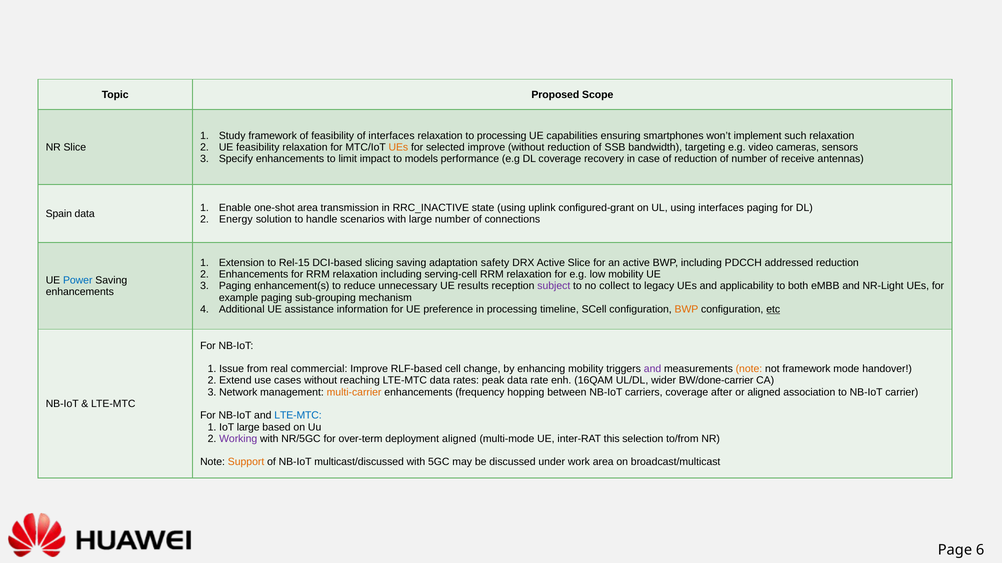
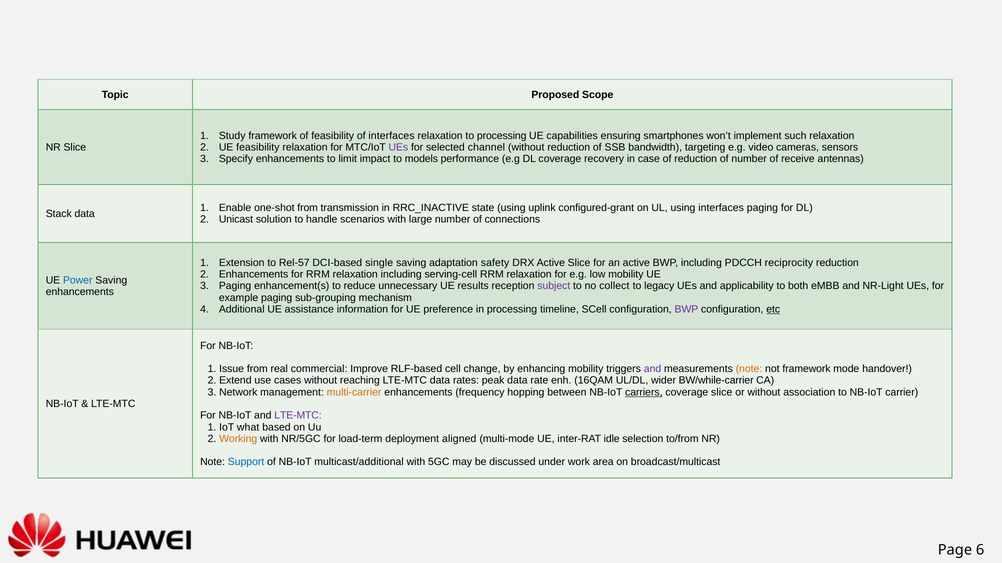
UEs at (398, 147) colour: orange -> purple
selected improve: improve -> channel
one-shot area: area -> from
Spain: Spain -> Stack
Energy: Energy -> Unicast
Rel-15: Rel-15 -> Rel-57
slicing: slicing -> single
addressed: addressed -> reciprocity
BWP at (686, 310) colour: orange -> purple
BW/done-carrier: BW/done-carrier -> BW/while-carrier
carriers underline: none -> present
coverage after: after -> slice
or aligned: aligned -> without
LTE-MTC at (298, 416) colour: blue -> purple
IoT large: large -> what
Working colour: purple -> orange
over-term: over-term -> load-term
this: this -> idle
Support colour: orange -> blue
multicast/discussed: multicast/discussed -> multicast/additional
